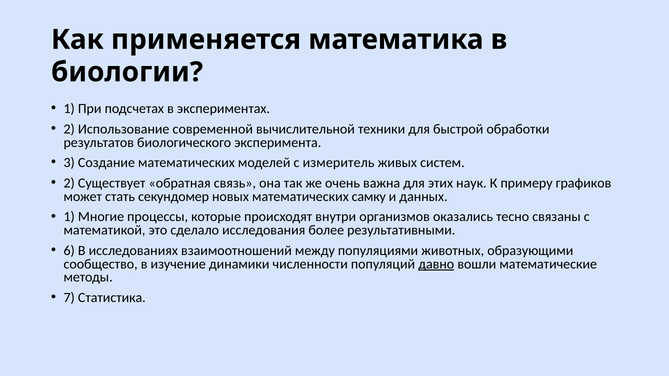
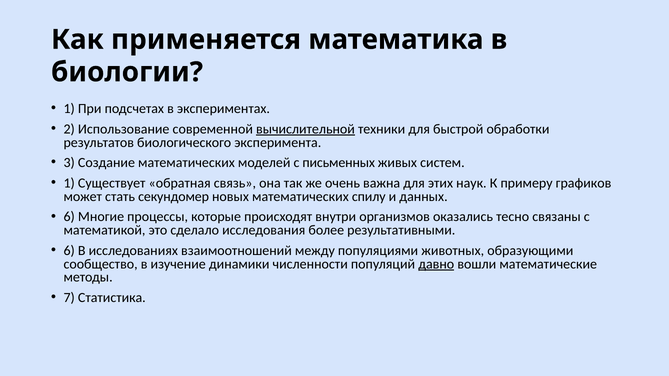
вычислительной underline: none -> present
измеритель: измеритель -> письменных
2 at (69, 183): 2 -> 1
самку: самку -> спилу
1 at (69, 217): 1 -> 6
